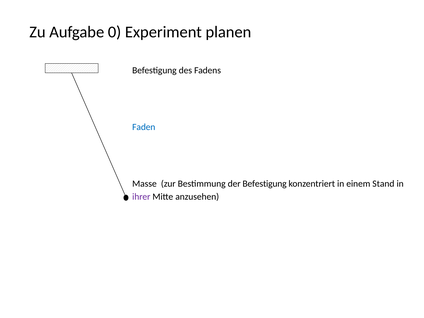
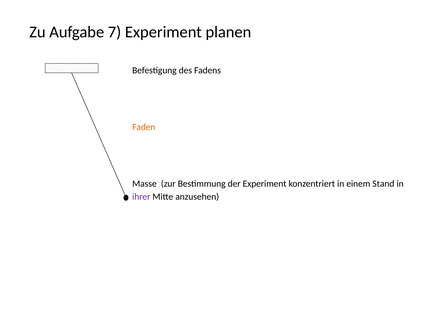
0: 0 -> 7
Faden colour: blue -> orange
der Befestigung: Befestigung -> Experiment
